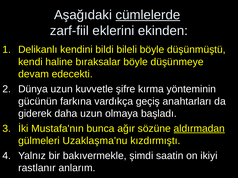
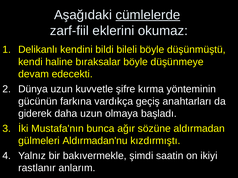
ekinden: ekinden -> okumaz
aldırmadan underline: present -> none
Uzaklaşma'nu: Uzaklaşma'nu -> Aldırmadan'nu
